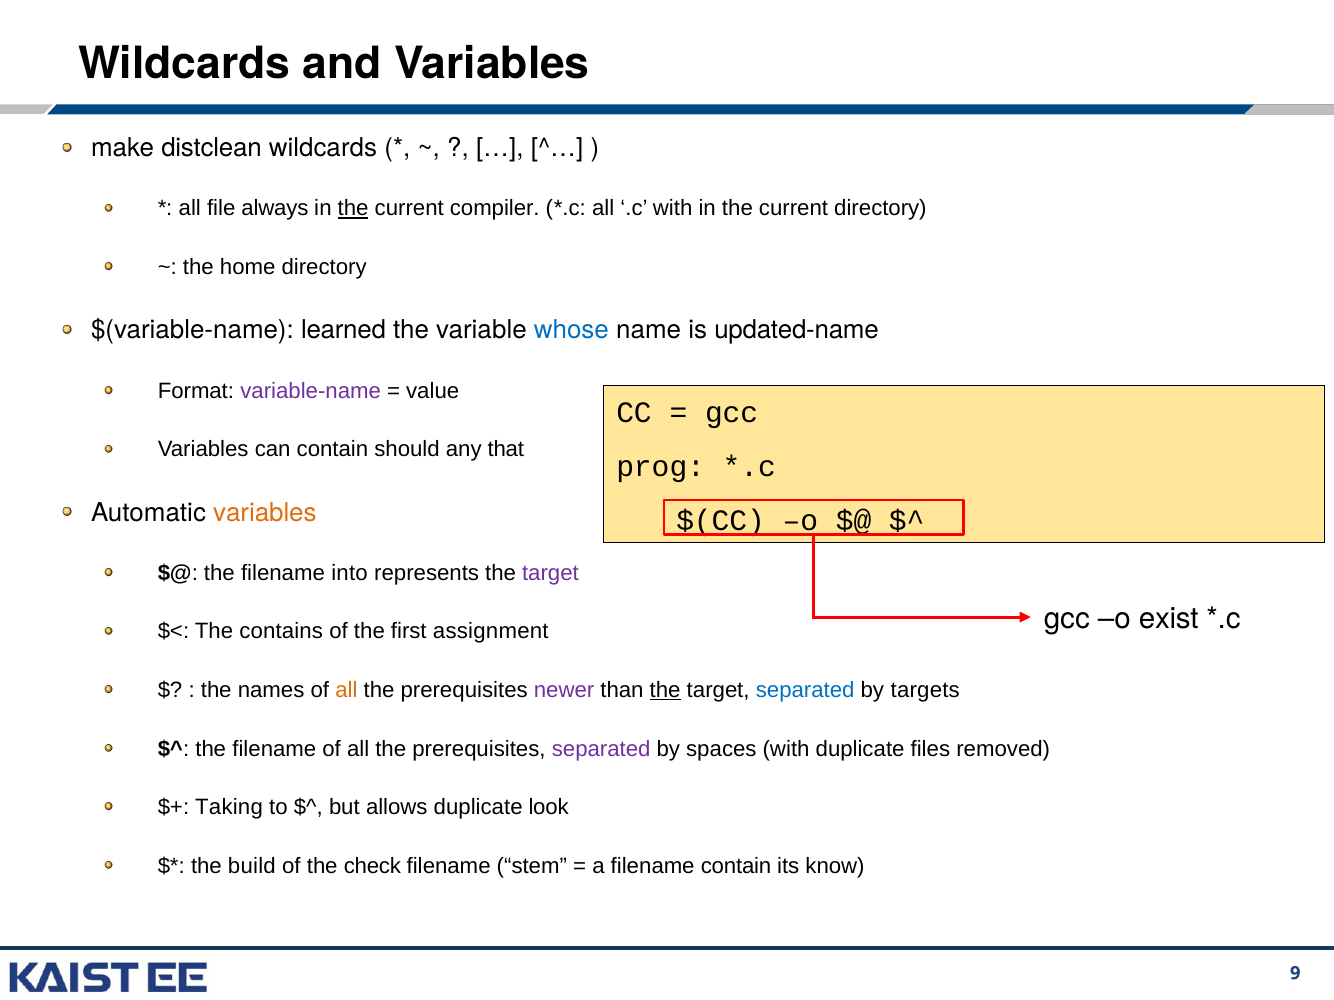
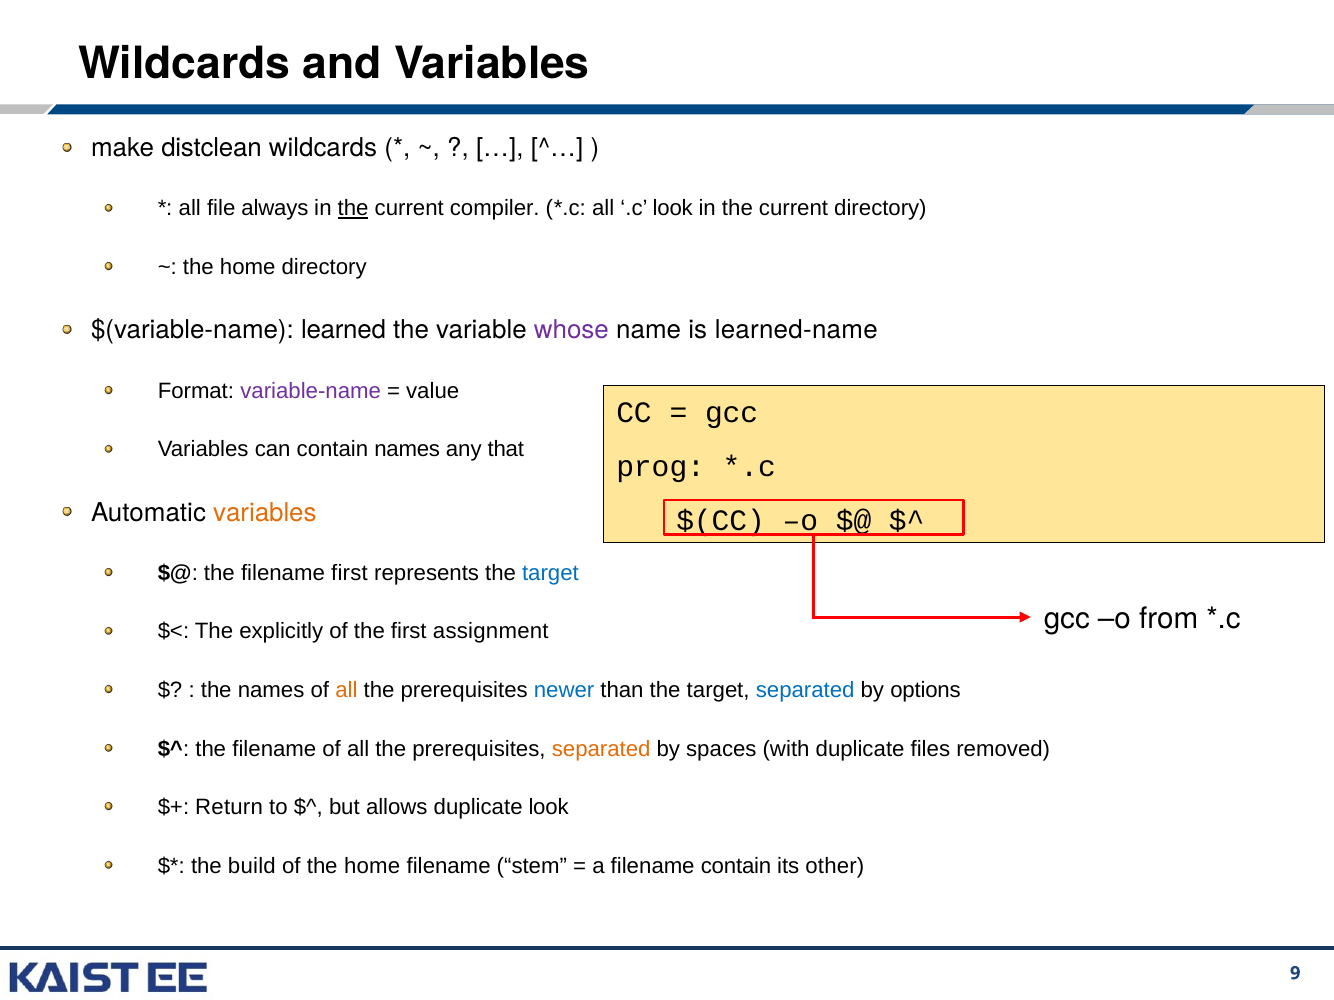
.c with: with -> look
whose colour: blue -> purple
updated-name: updated-name -> learned-name
contain should: should -> names
filename into: into -> first
target at (550, 573) colour: purple -> blue
exist: exist -> from
contains: contains -> explicitly
newer colour: purple -> blue
the at (665, 690) underline: present -> none
targets: targets -> options
separated at (601, 749) colour: purple -> orange
Taking: Taking -> Return
of the check: check -> home
know: know -> other
